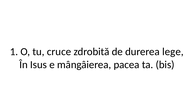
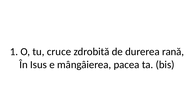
lege: lege -> rană
